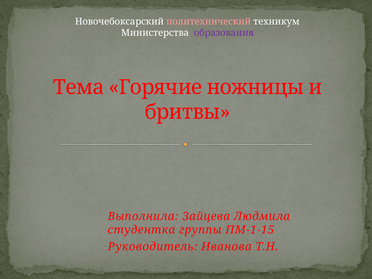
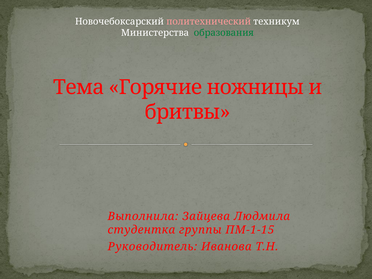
образования colour: purple -> green
